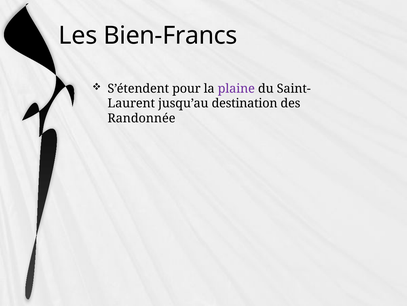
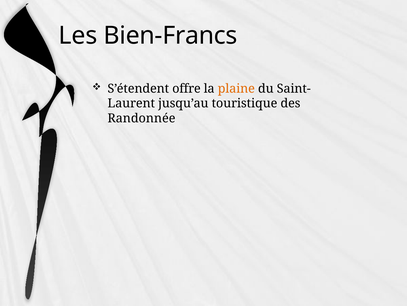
pour: pour -> offre
plaine colour: purple -> orange
destination: destination -> touristique
